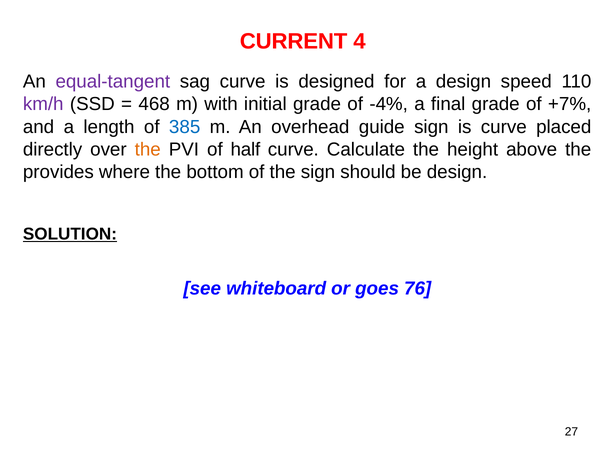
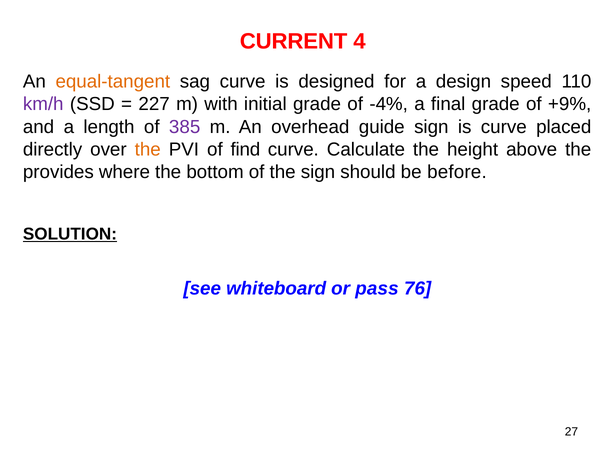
equal-tangent colour: purple -> orange
468: 468 -> 227
+7%: +7% -> +9%
385 colour: blue -> purple
half: half -> find
be design: design -> before
goes: goes -> pass
